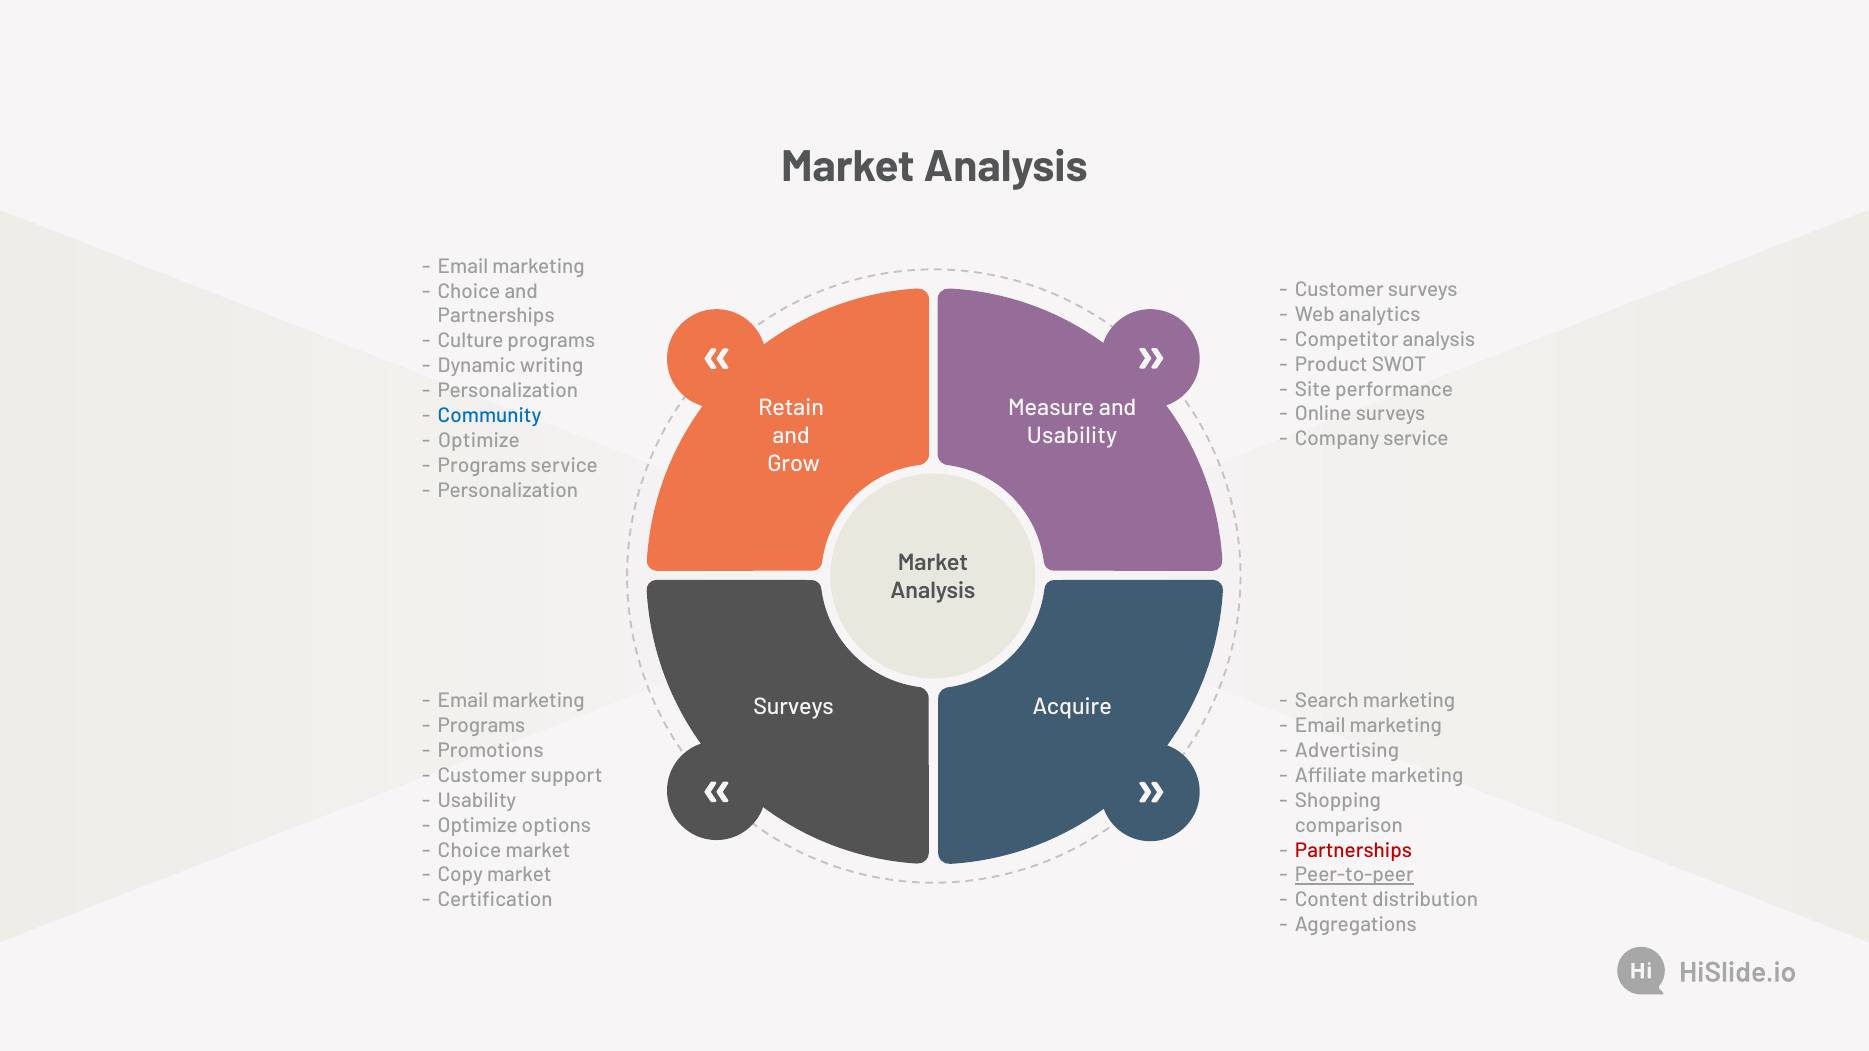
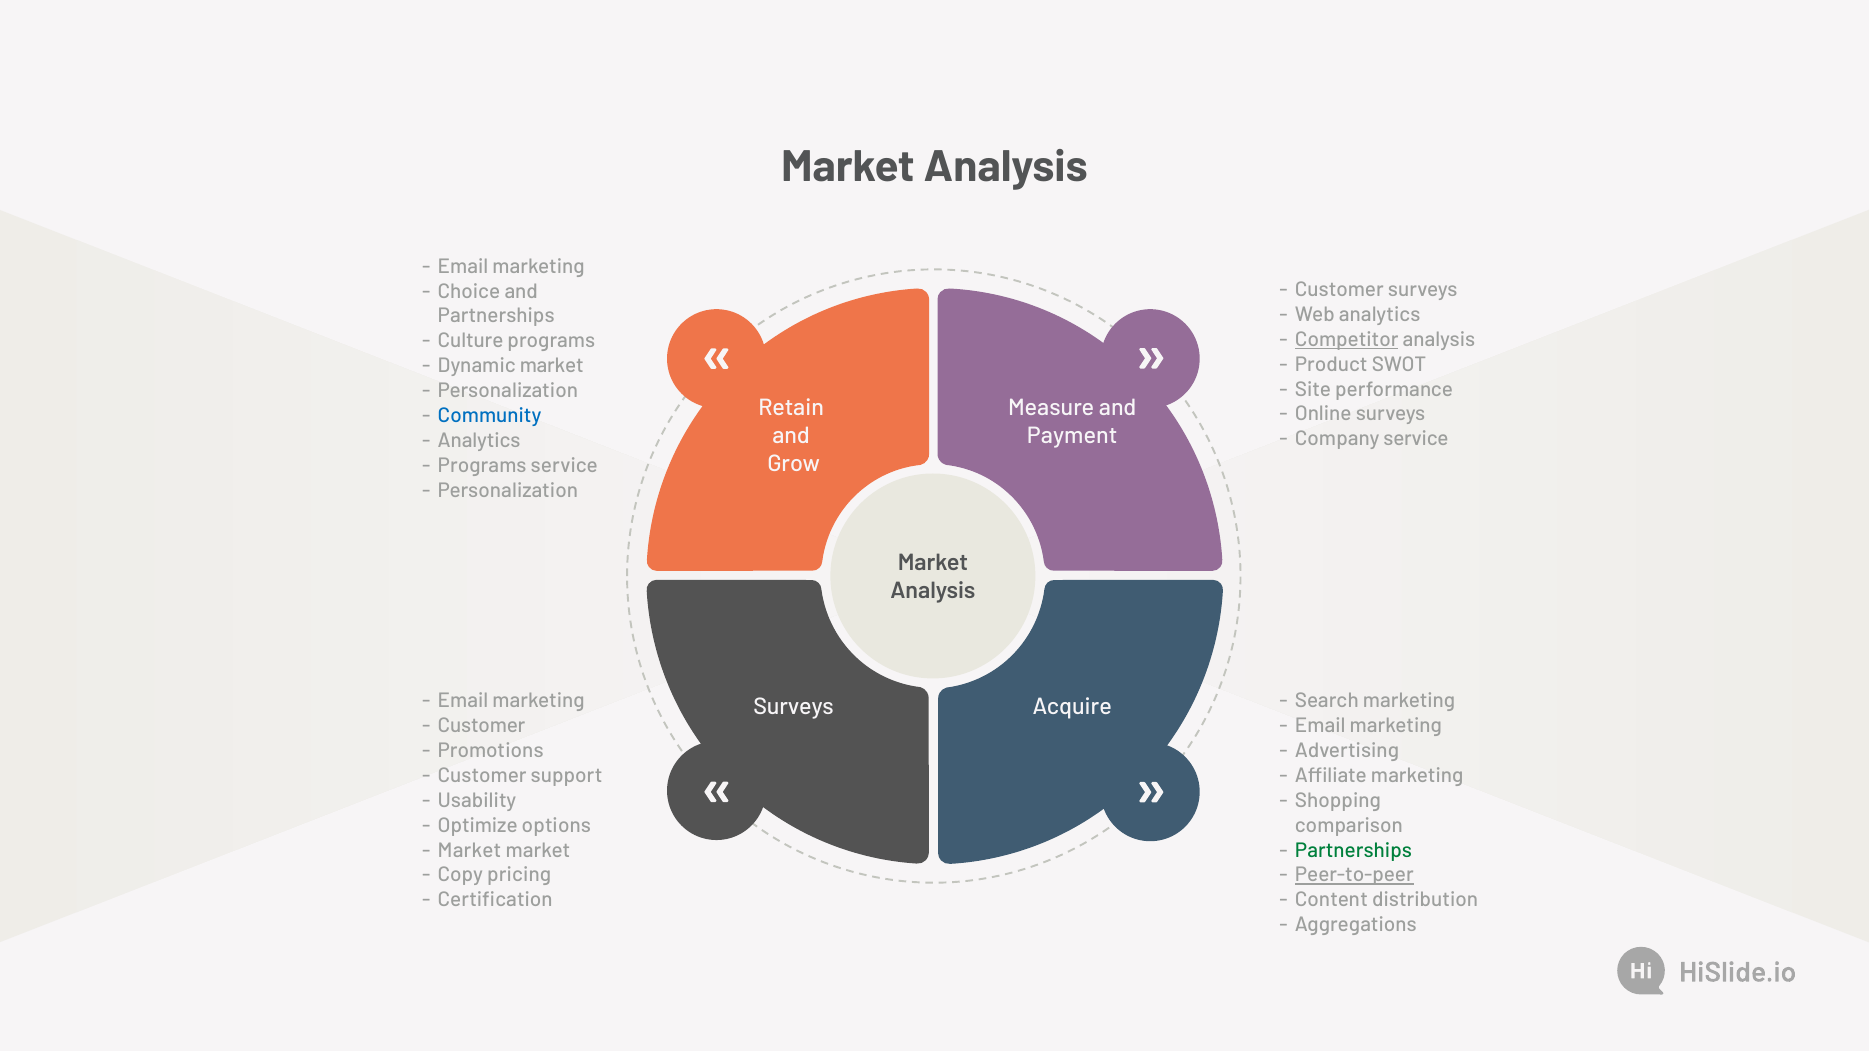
Competitor underline: none -> present
Dynamic writing: writing -> market
Usability at (1072, 436): Usability -> Payment
Optimize at (479, 441): Optimize -> Analytics
Programs at (482, 726): Programs -> Customer
Choice at (470, 851): Choice -> Market
Partnerships at (1353, 851) colour: red -> green
Copy market: market -> pricing
